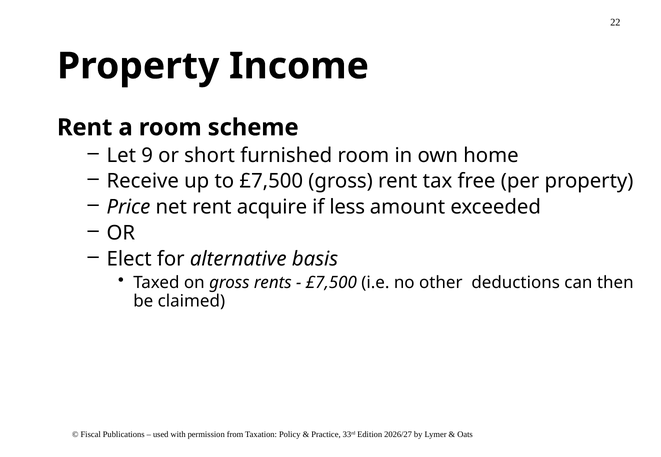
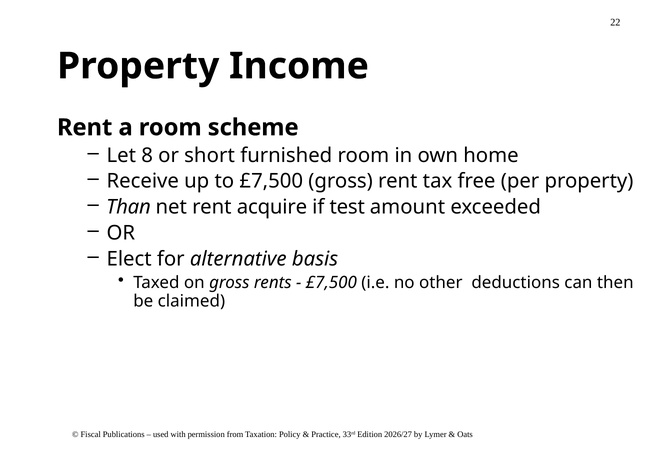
9: 9 -> 8
Price: Price -> Than
less: less -> test
